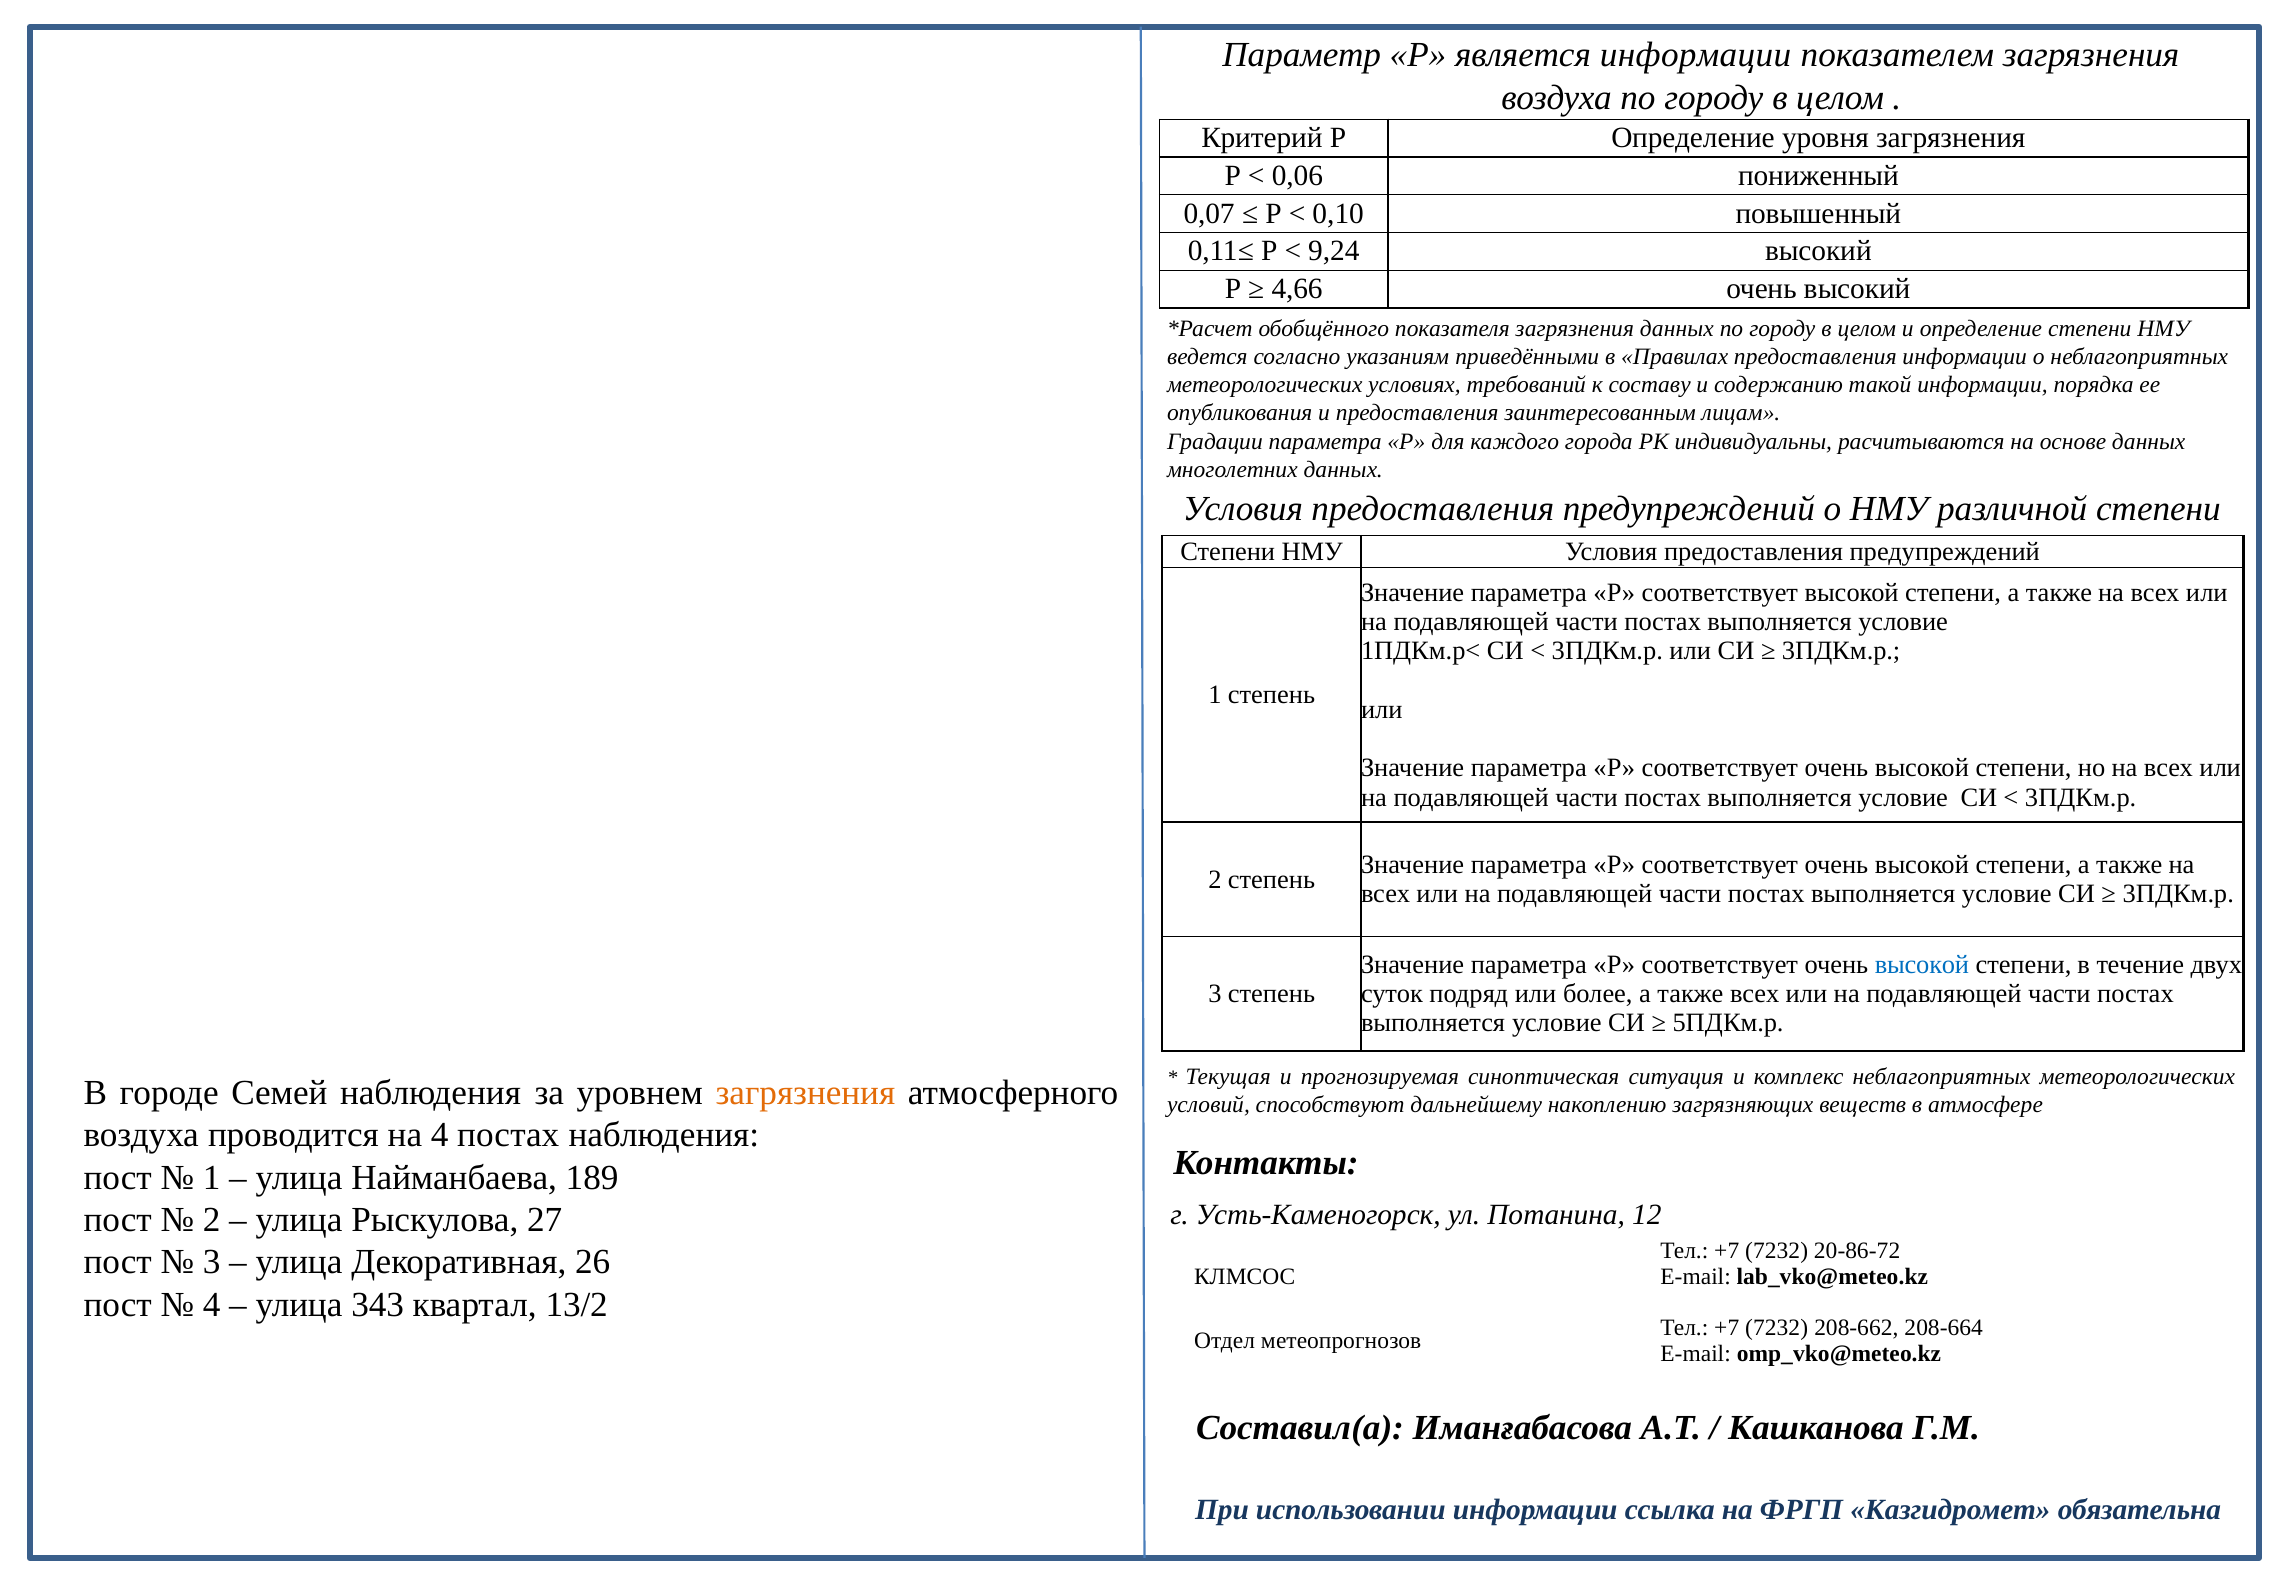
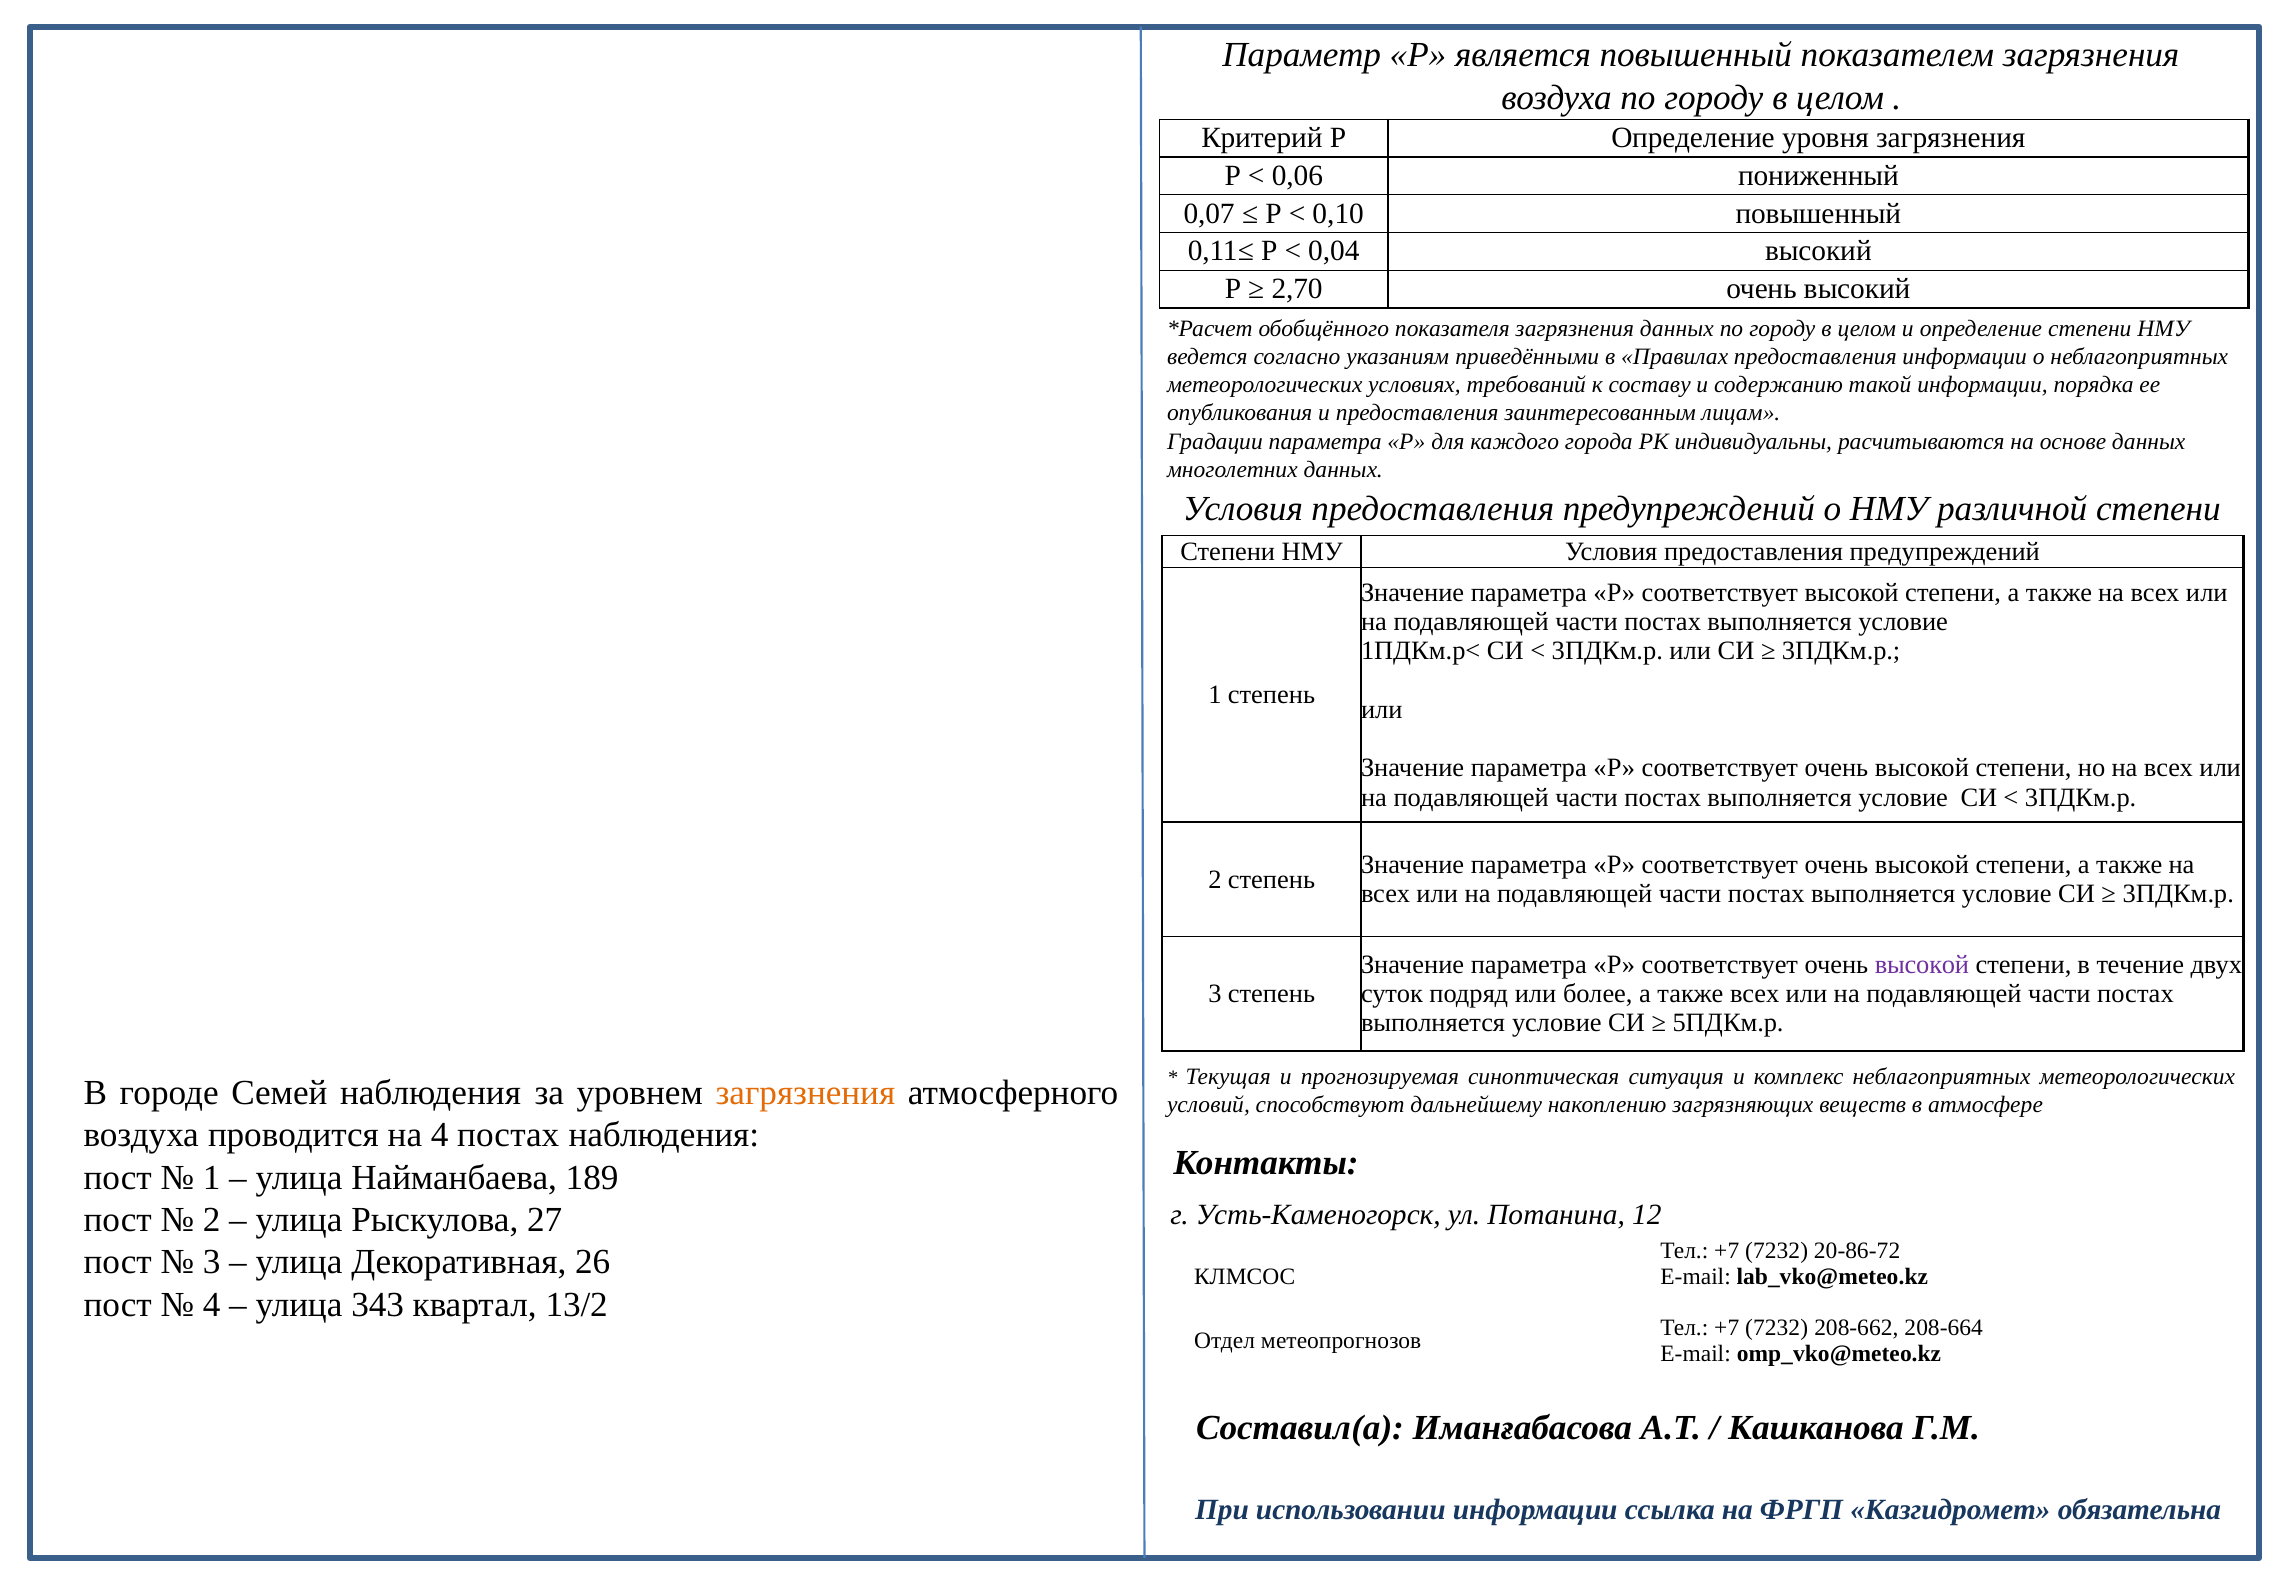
является информации: информации -> повышенный
9,24: 9,24 -> 0,04
4,66: 4,66 -> 2,70
высокой at (1922, 964) colour: blue -> purple
